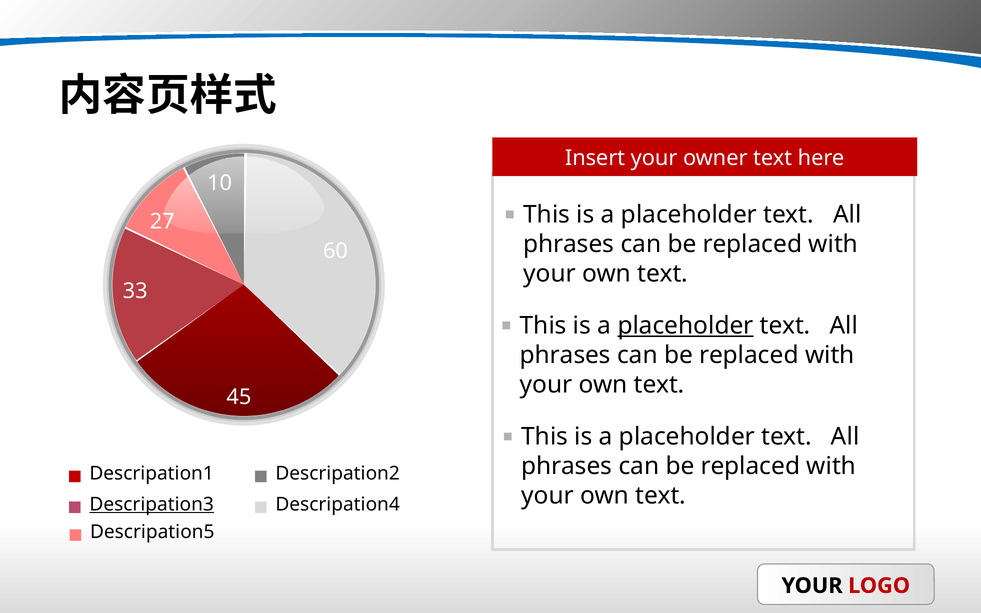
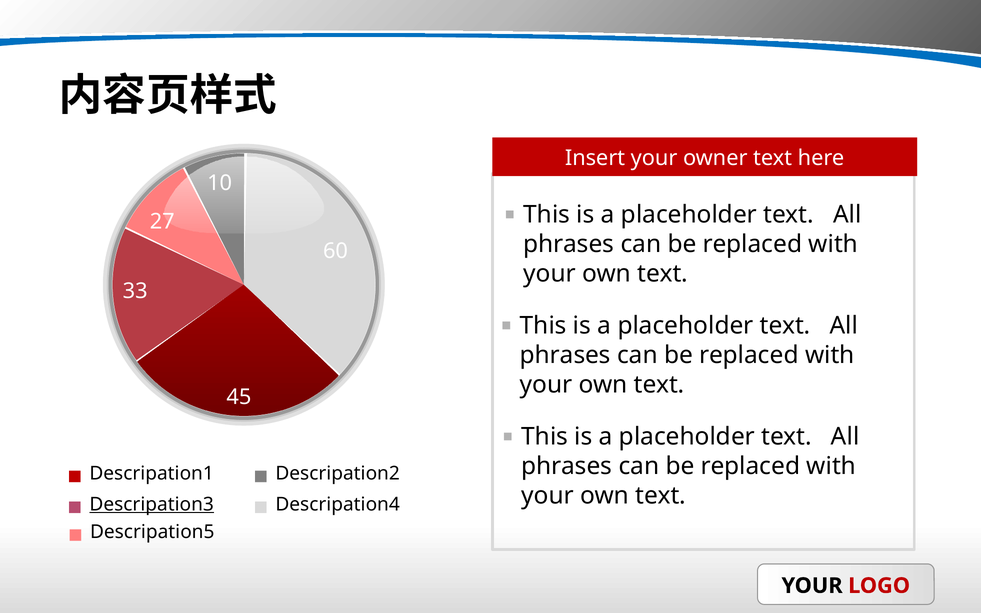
placeholder at (686, 326) underline: present -> none
